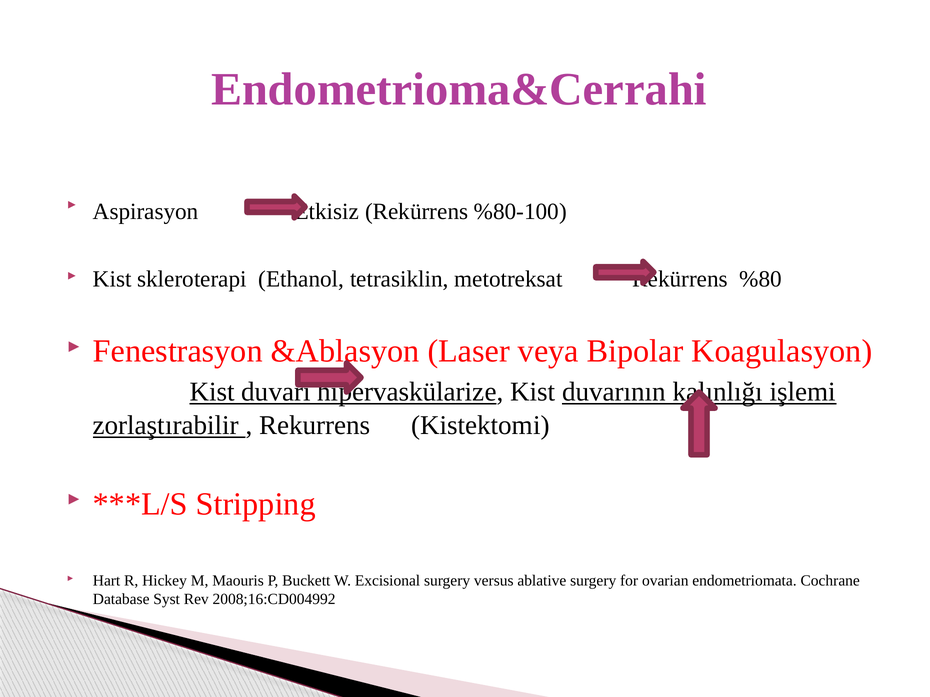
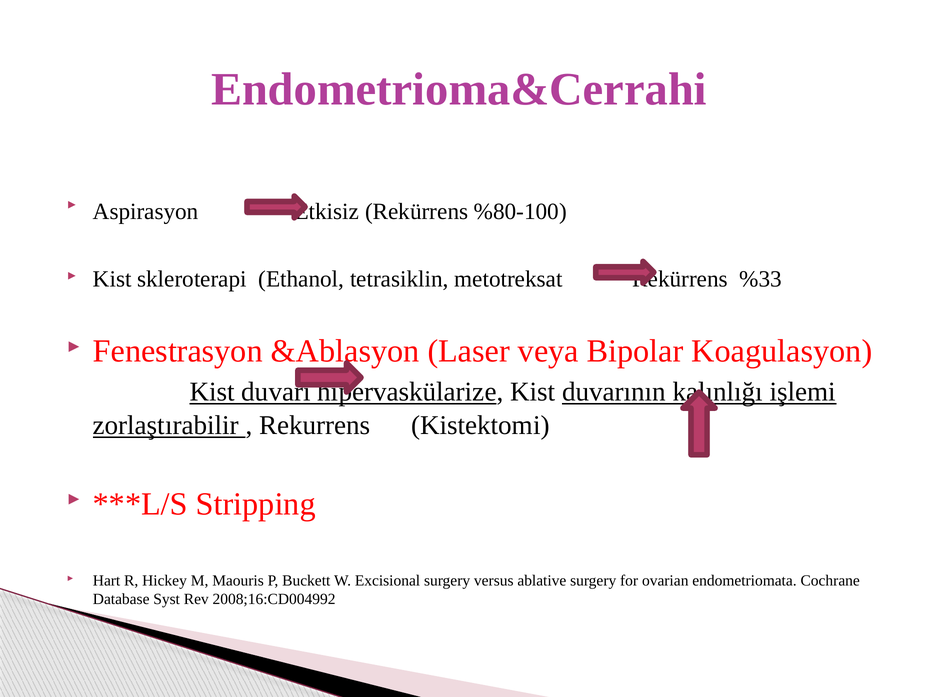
%80: %80 -> %33
